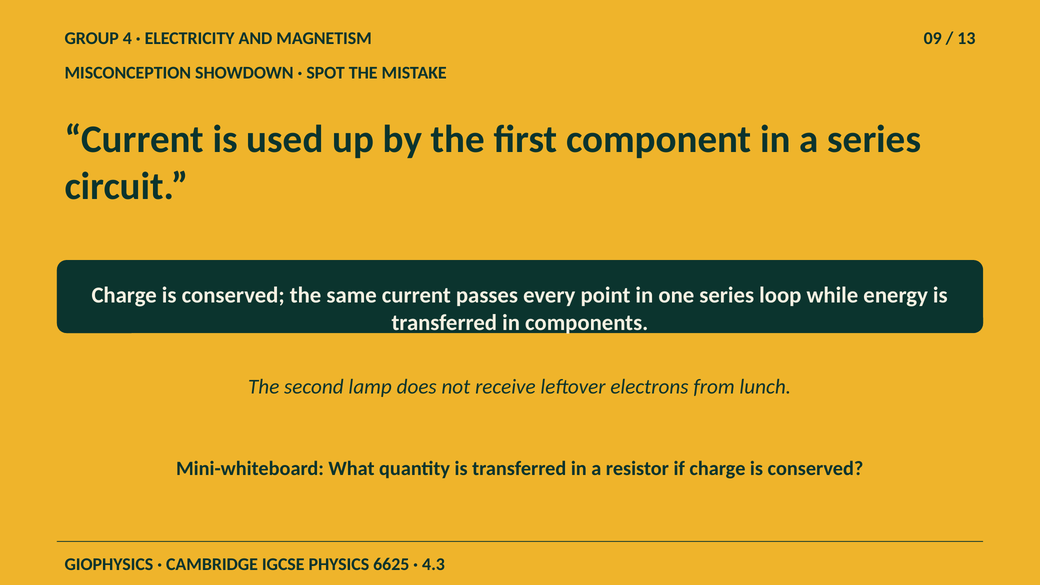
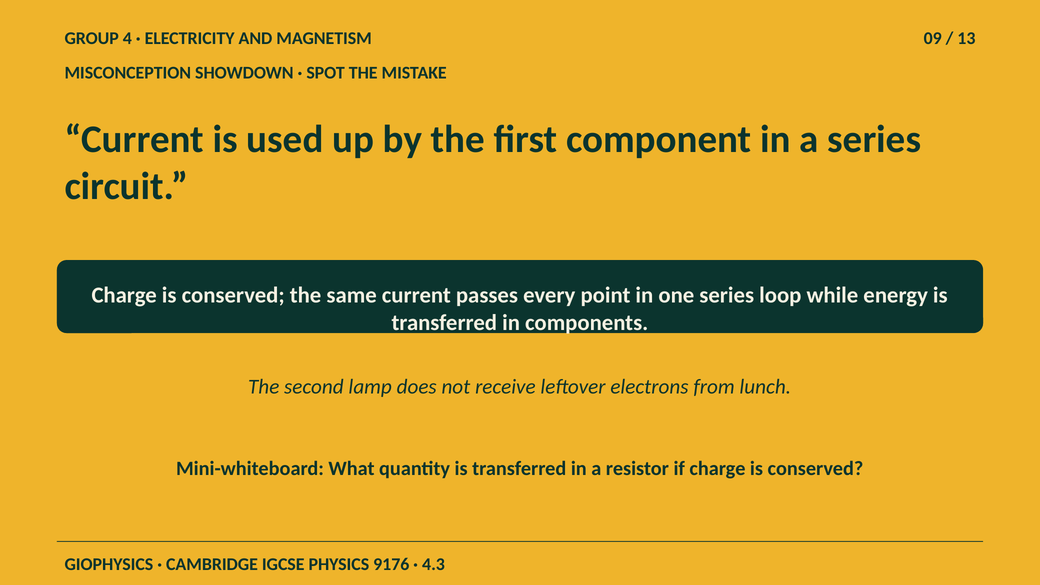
6625: 6625 -> 9176
